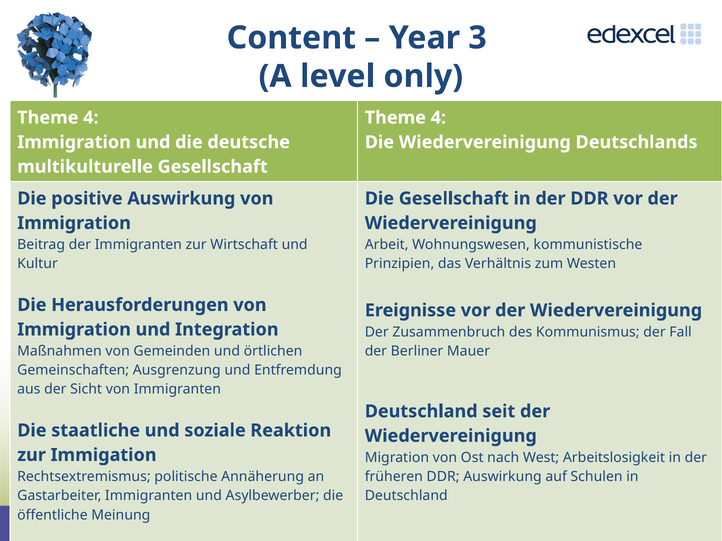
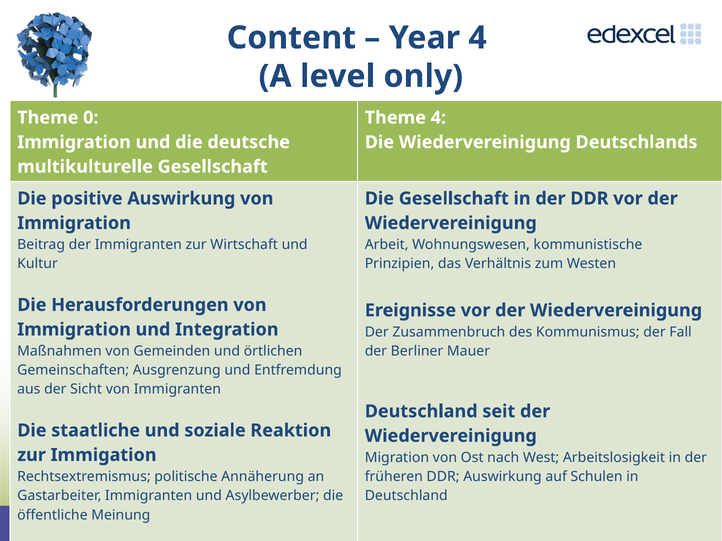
Year 3: 3 -> 4
4 at (91, 118): 4 -> 0
